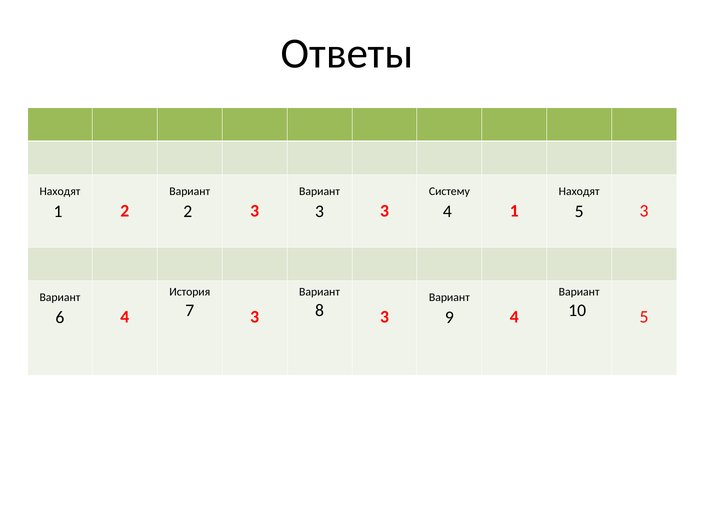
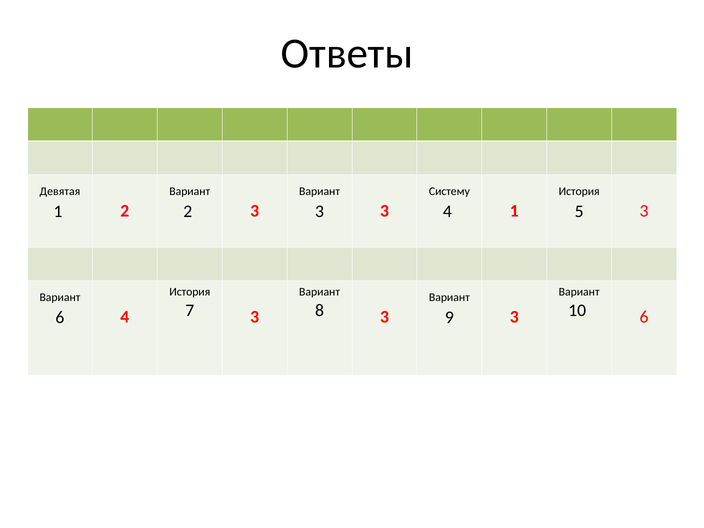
Находят at (60, 191): Находят -> Девятая
Находят at (579, 191): Находят -> История
10 5: 5 -> 6
9 4: 4 -> 3
